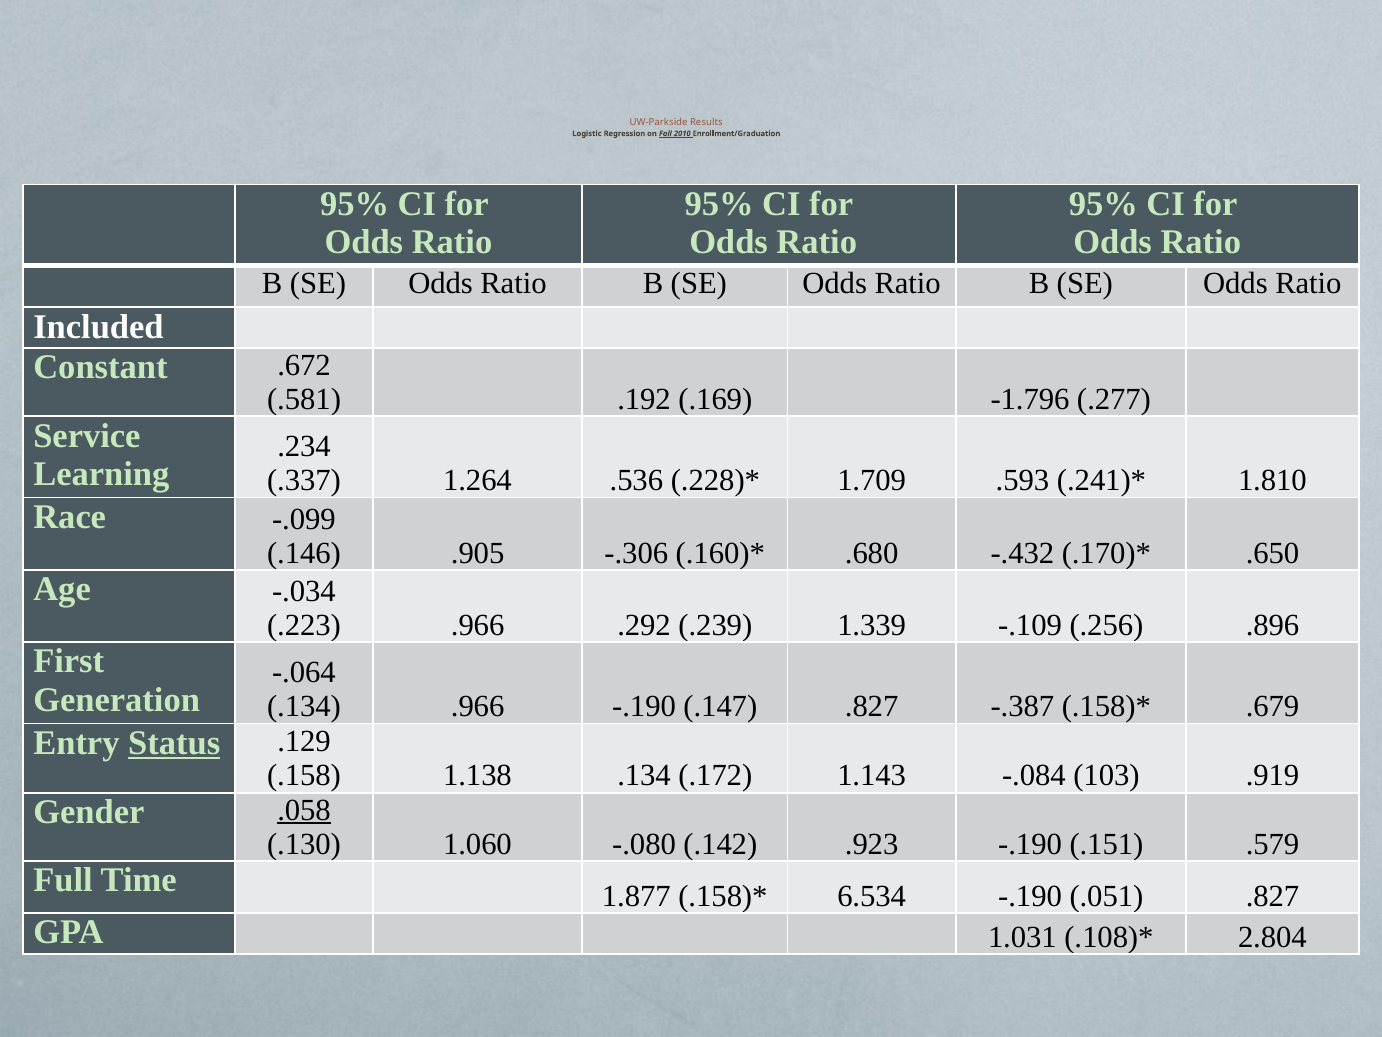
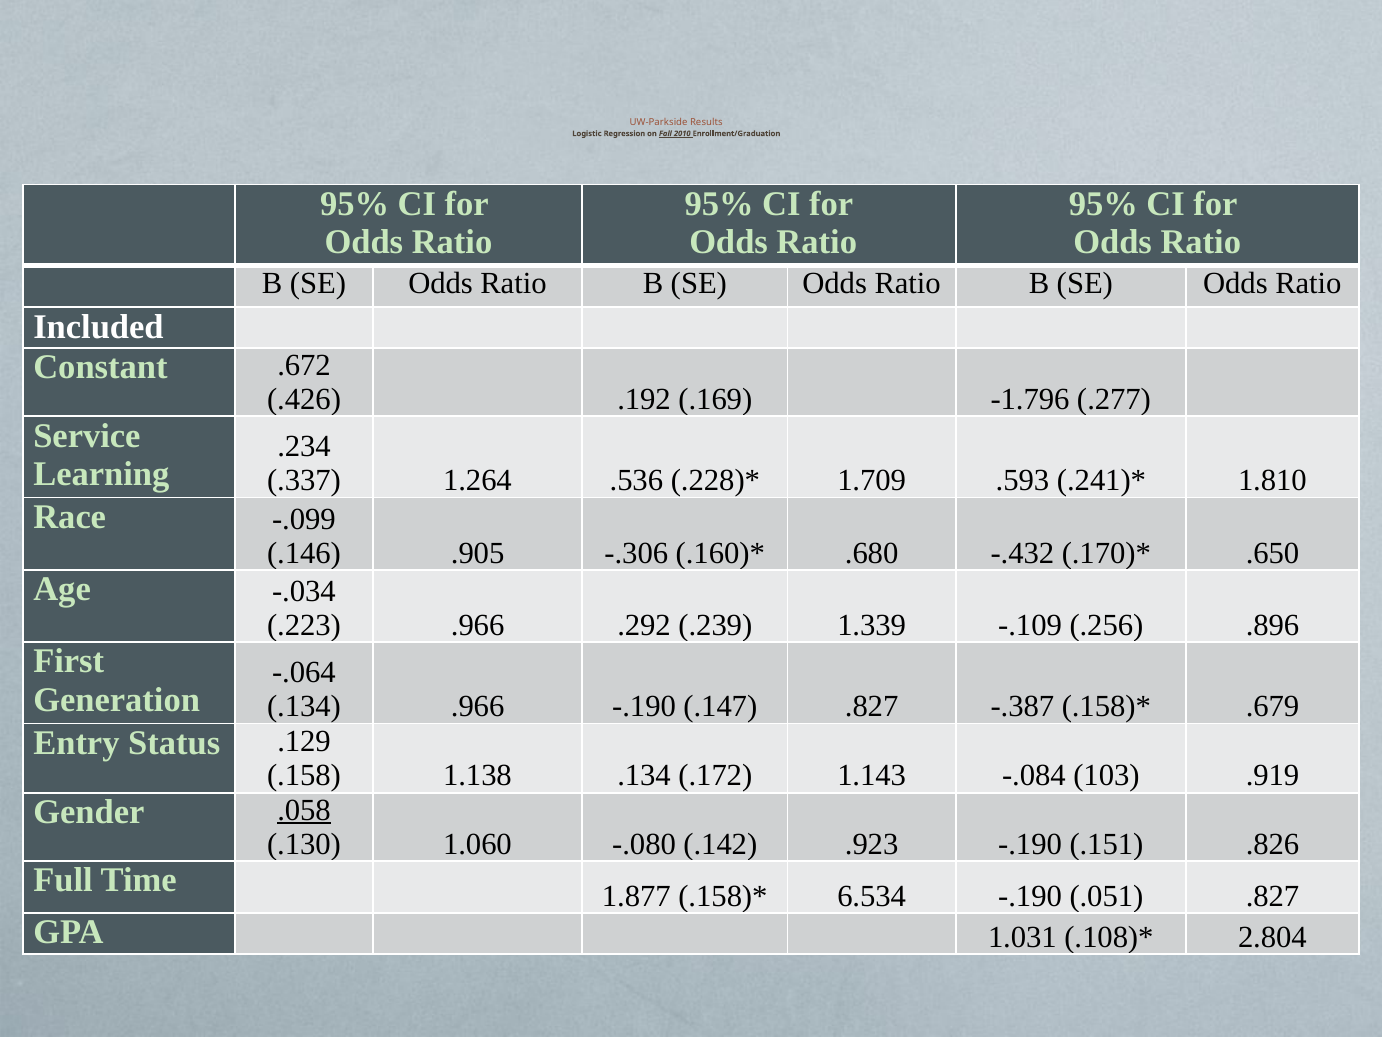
.581: .581 -> .426
Status underline: present -> none
.579: .579 -> .826
